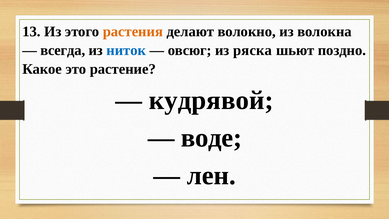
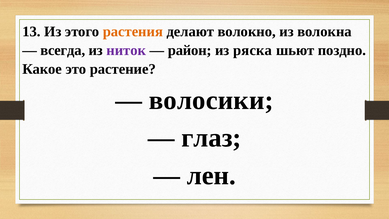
ниток colour: blue -> purple
овсюг: овсюг -> район
кудрявой: кудрявой -> волосики
воде: воде -> глаз
